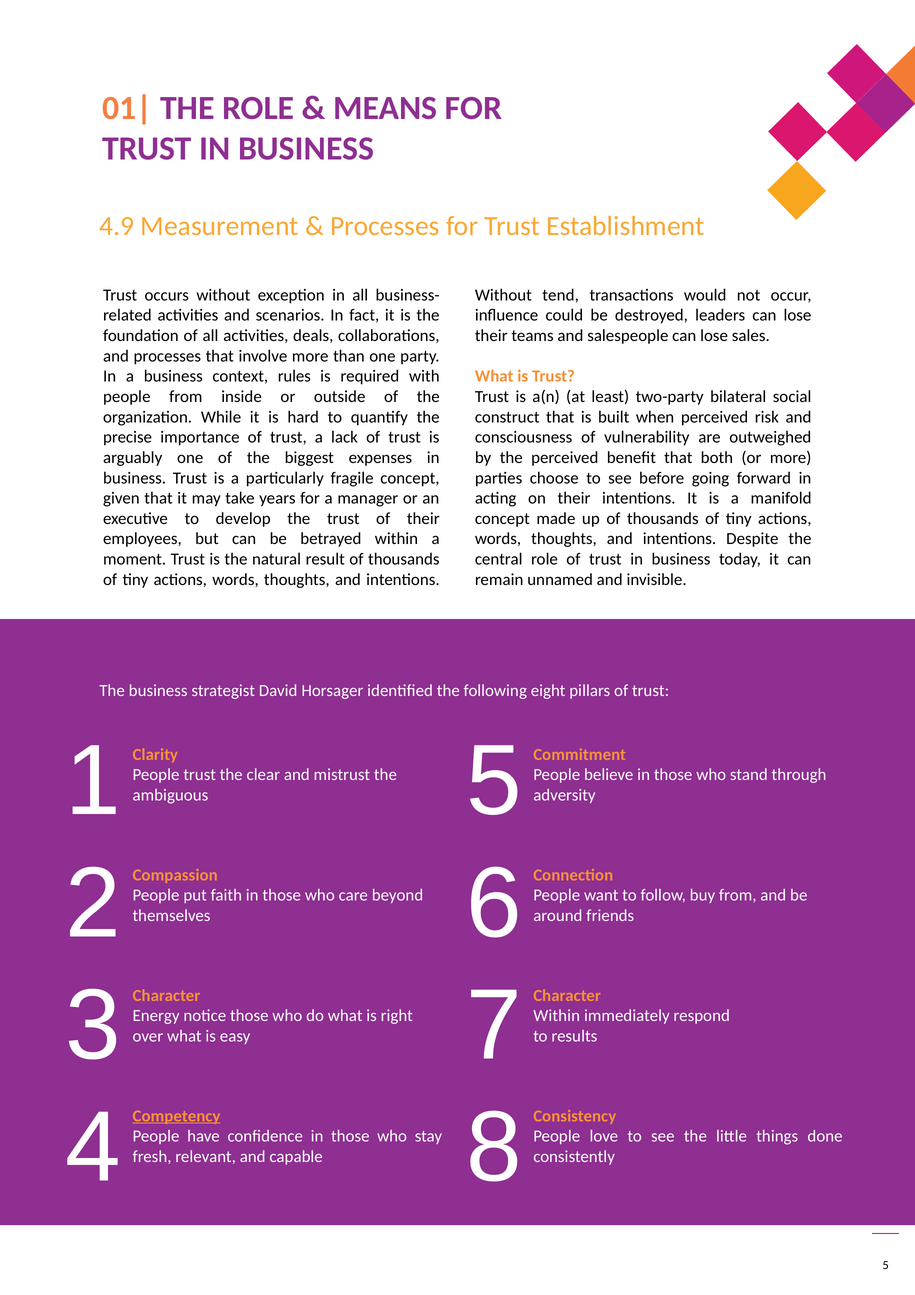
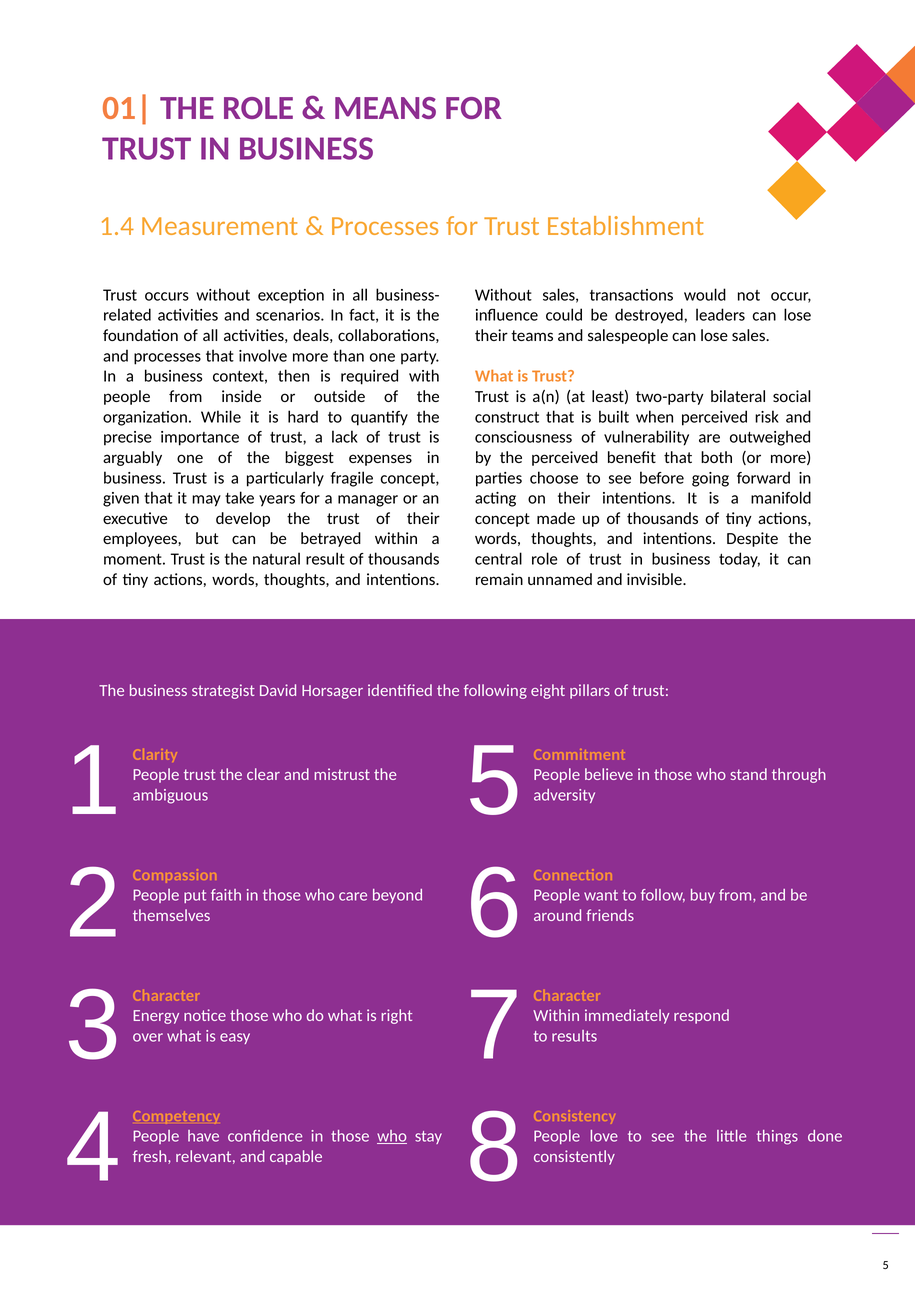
4.9: 4.9 -> 1.4
Without tend: tend -> sales
rules: rules -> then
who at (392, 1135) underline: none -> present
